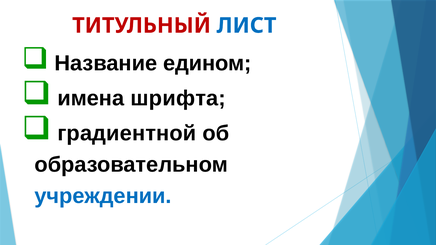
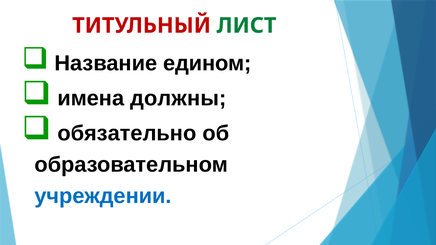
ЛИСТ colour: blue -> green
шрифта: шрифта -> должны
градиентной: градиентной -> обязательно
